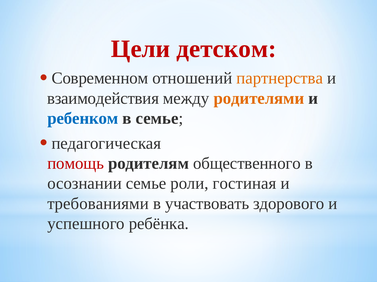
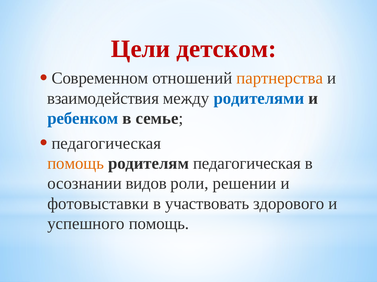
родителями colour: orange -> blue
помощь at (76, 164) colour: red -> orange
родителям общественного: общественного -> педагогическая
осознании семье: семье -> видов
гостиная: гостиная -> решении
требованиями: требованиями -> фотовыставки
успешного ребёнка: ребёнка -> помощь
